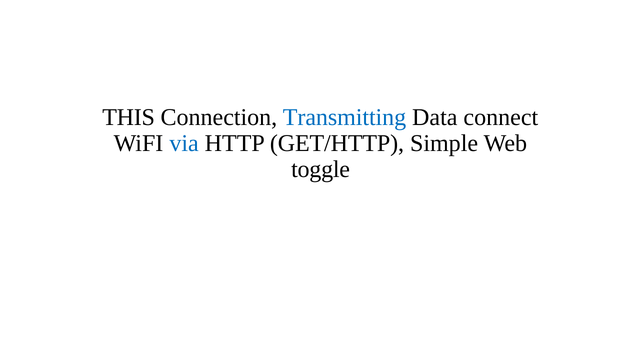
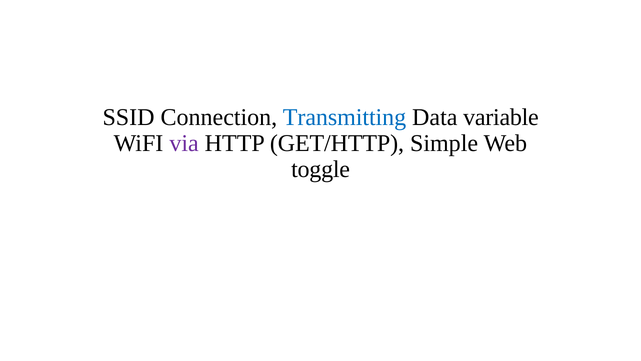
THIS: THIS -> SSID
connect: connect -> variable
via colour: blue -> purple
